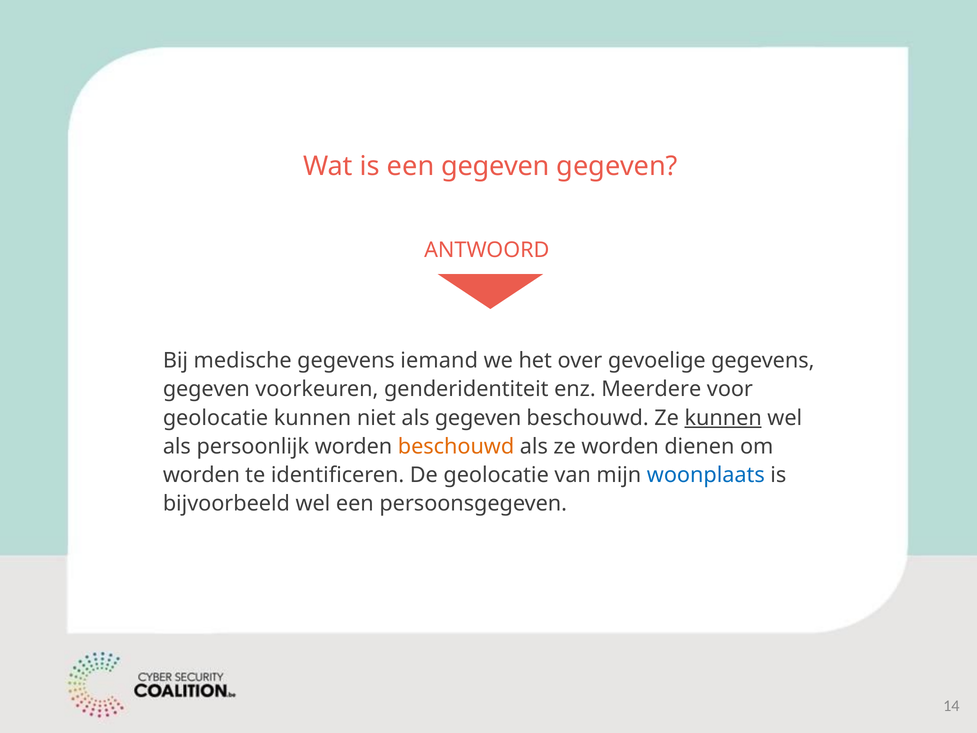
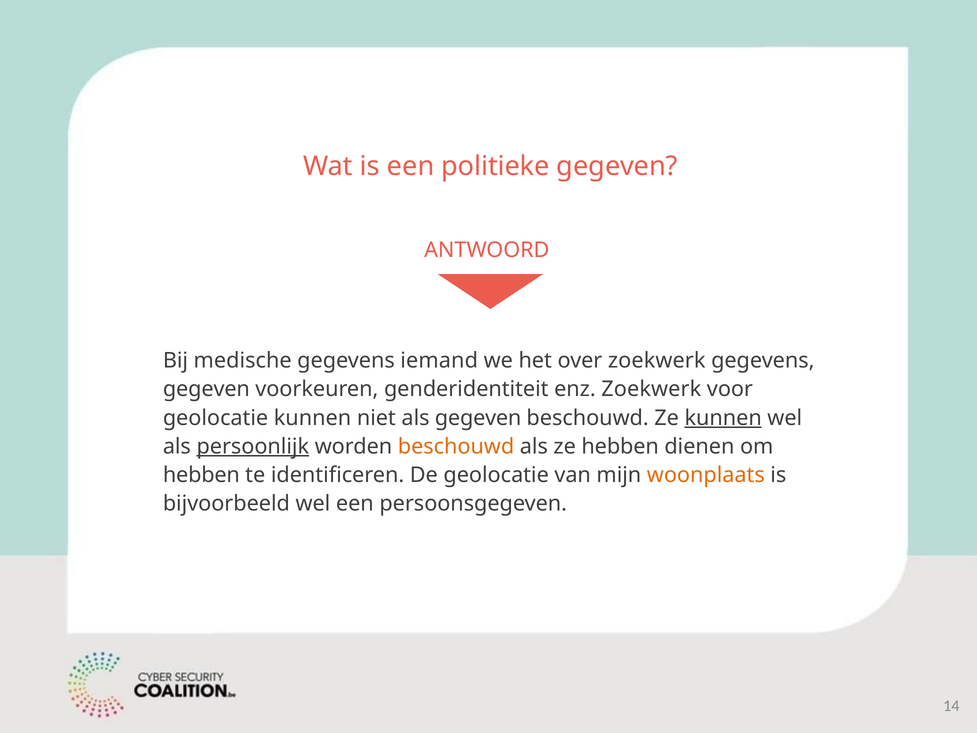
een gegeven: gegeven -> politieke
over gevoelige: gevoelige -> zoekwerk
enz Meerdere: Meerdere -> Zoekwerk
persoonlijk underline: none -> present
ze worden: worden -> hebben
worden at (201, 475): worden -> hebben
woonplaats colour: blue -> orange
